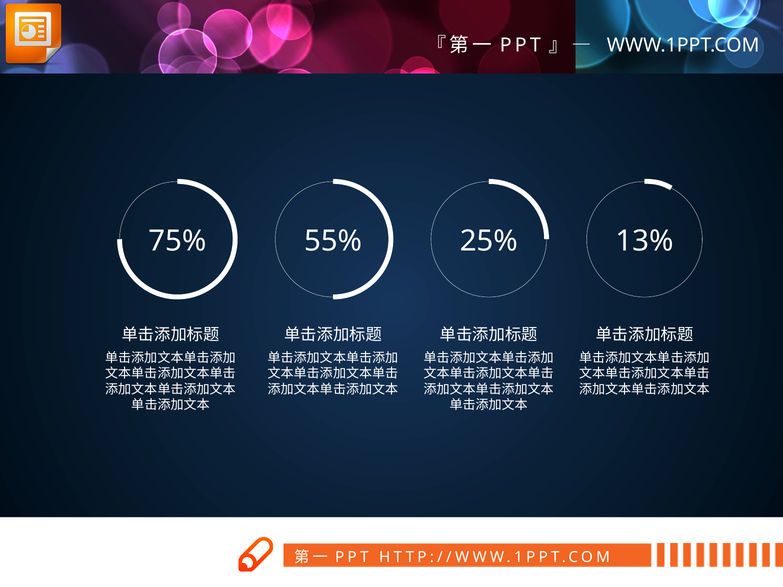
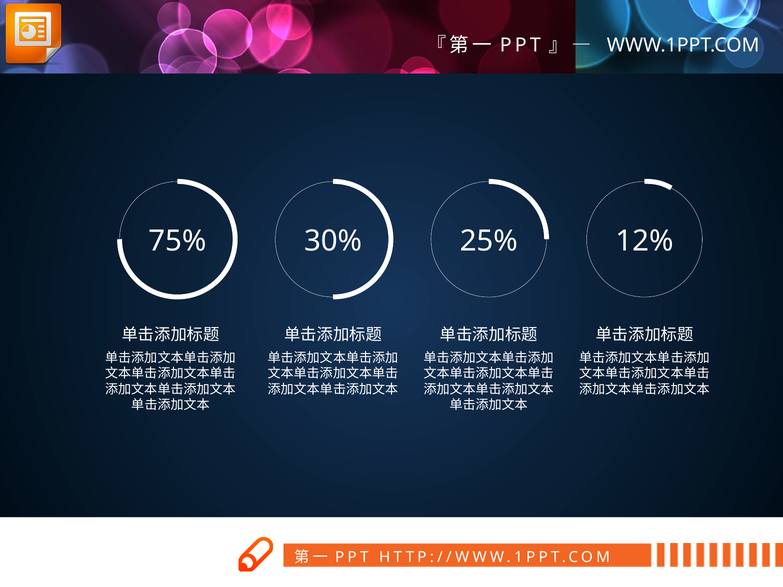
55%: 55% -> 30%
13%: 13% -> 12%
